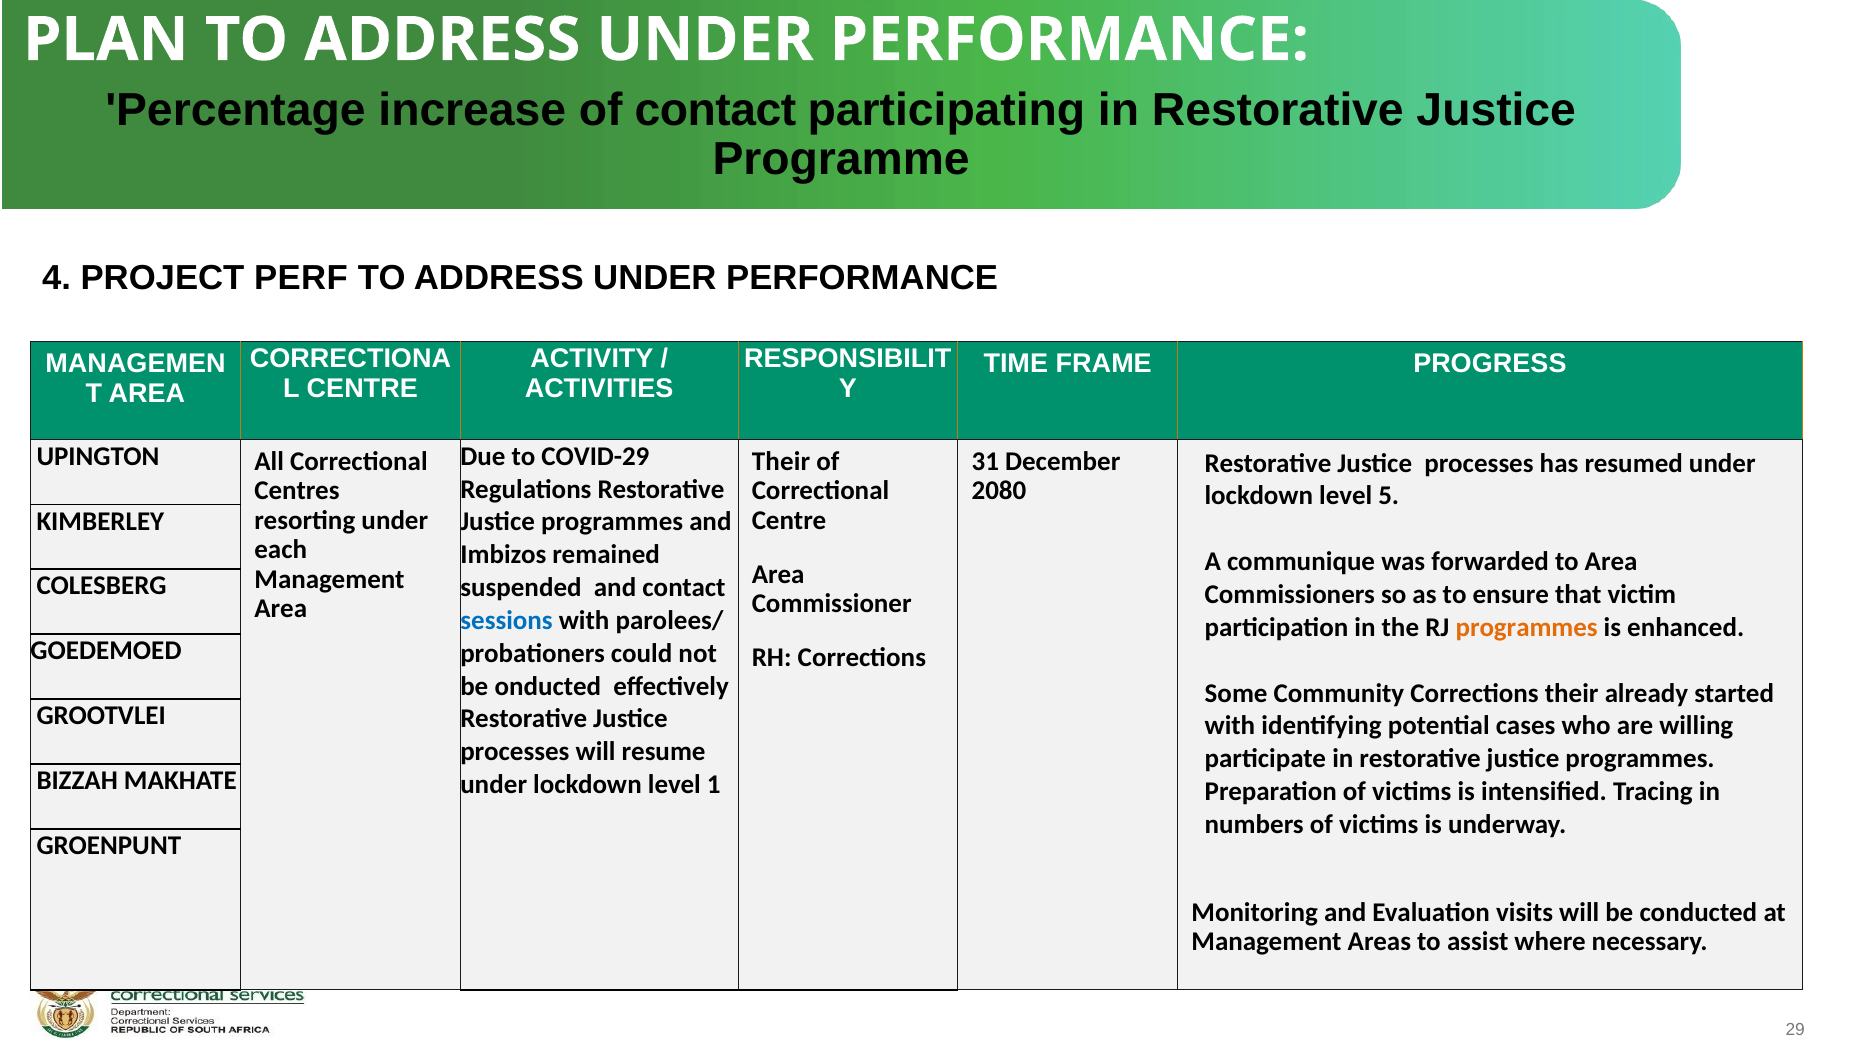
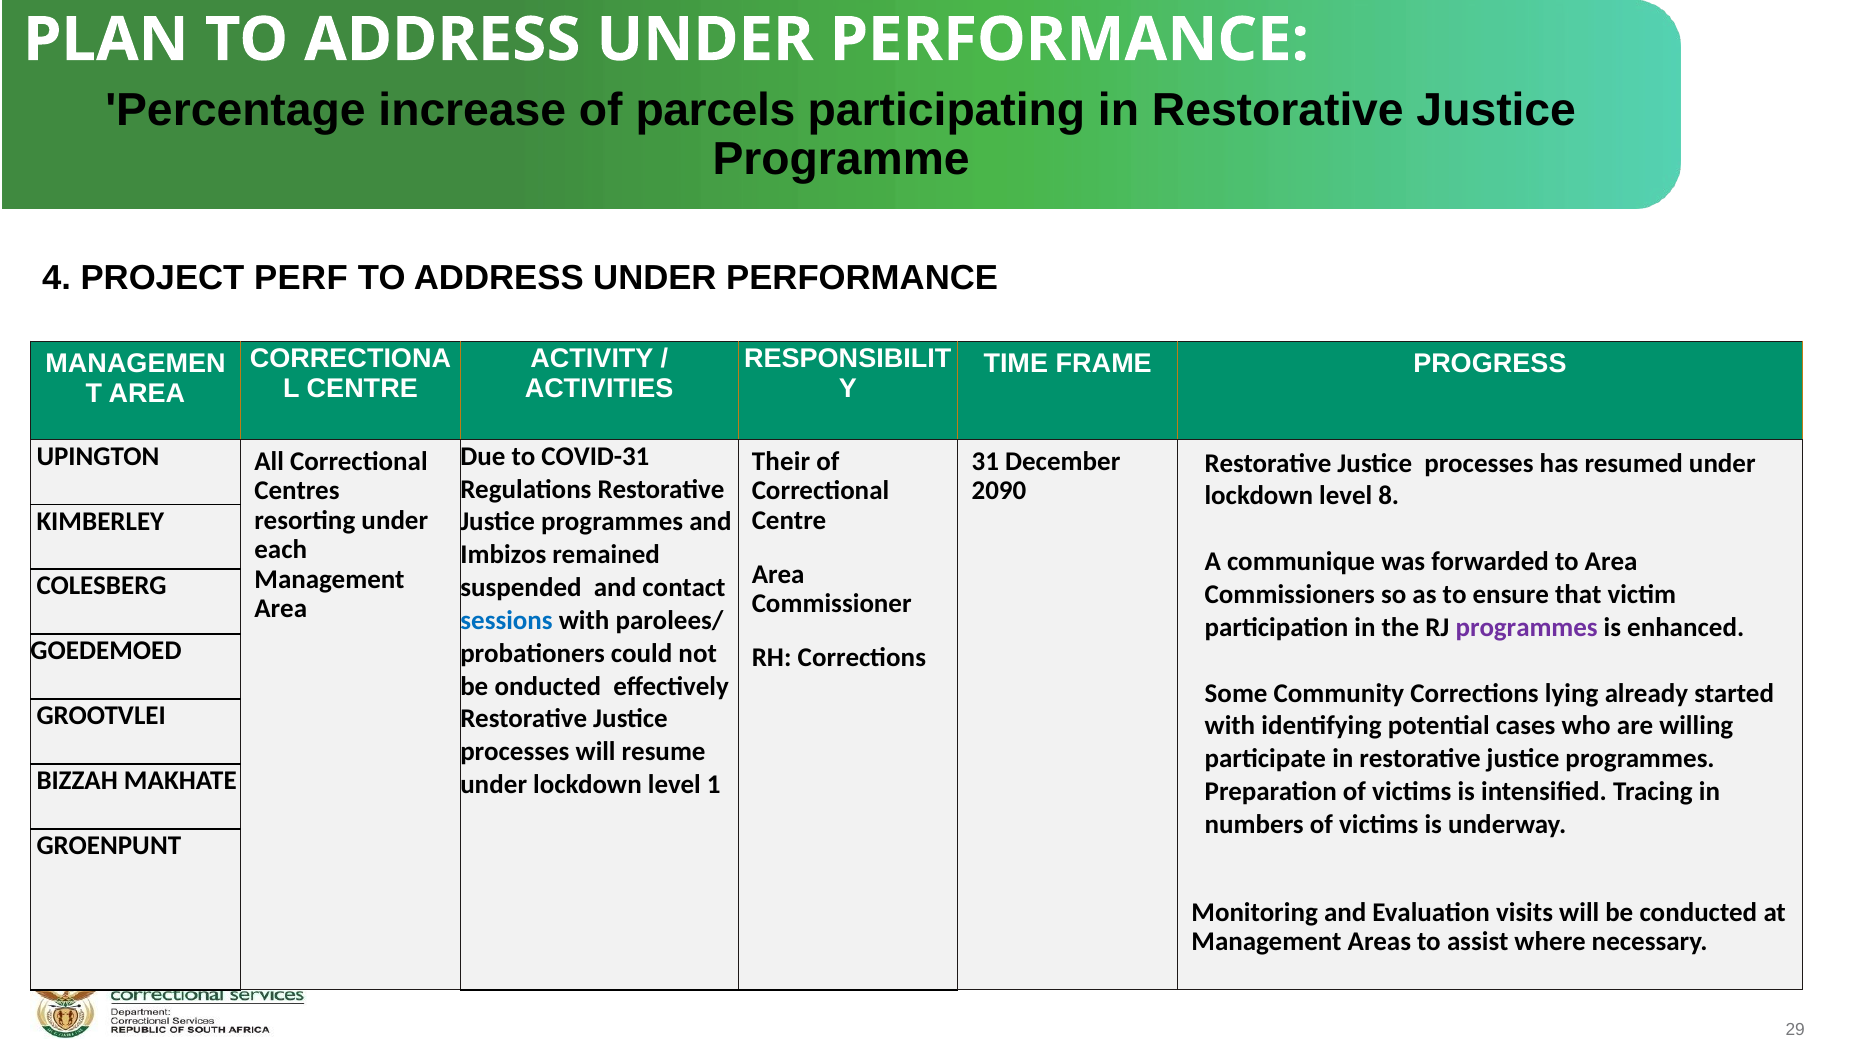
of contact: contact -> parcels
COVID-29: COVID-29 -> COVID-31
2080: 2080 -> 2090
5: 5 -> 8
programmes at (1527, 628) colour: orange -> purple
Corrections their: their -> lying
